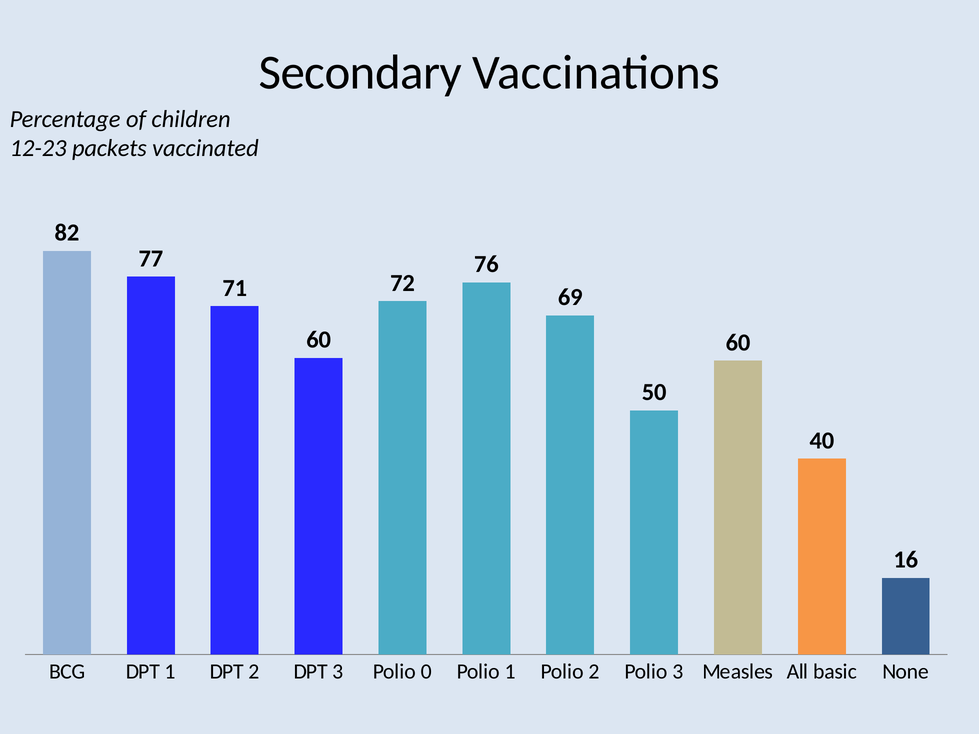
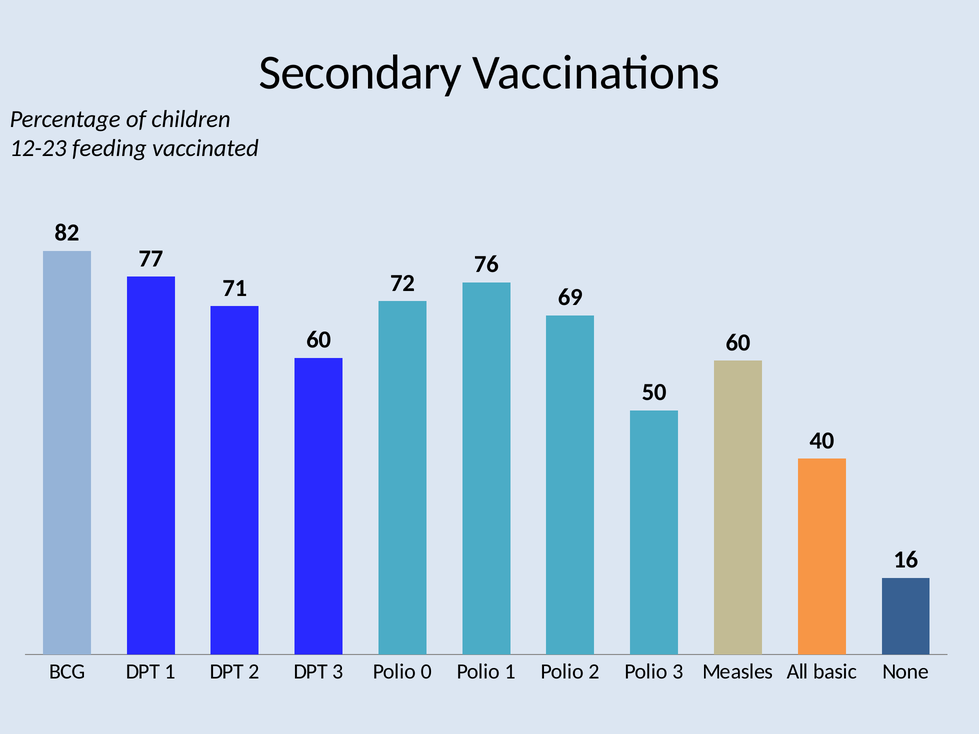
packets: packets -> feeding
